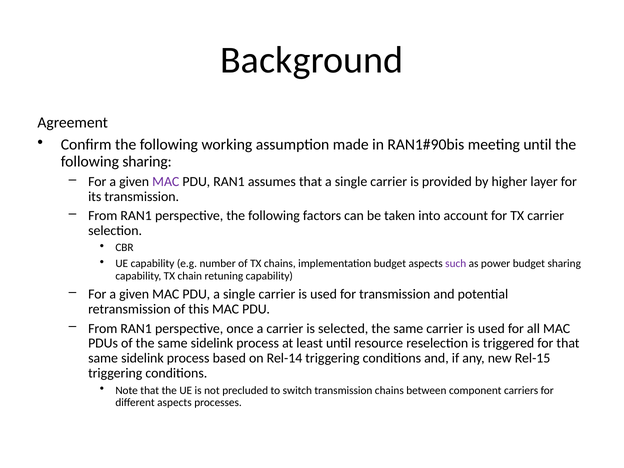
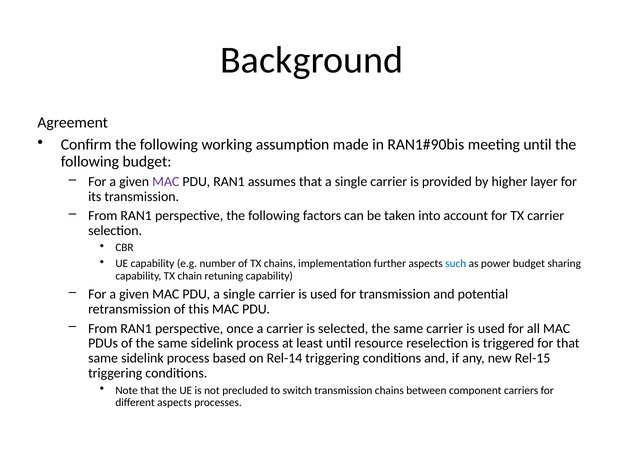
following sharing: sharing -> budget
implementation budget: budget -> further
such colour: purple -> blue
